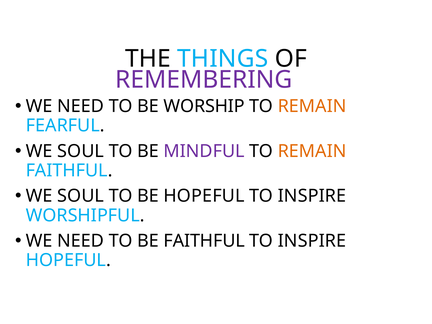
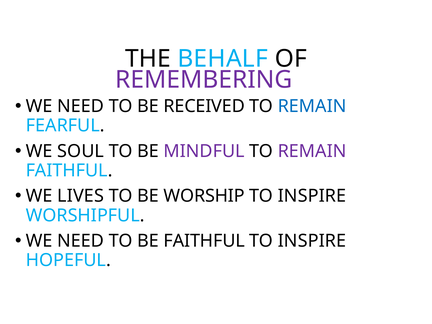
THINGS: THINGS -> BEHALF
WORSHIP: WORSHIP -> RECEIVED
REMAIN at (312, 106) colour: orange -> blue
REMAIN at (312, 151) colour: orange -> purple
SOUL at (81, 196): SOUL -> LIVES
BE HOPEFUL: HOPEFUL -> WORSHIP
